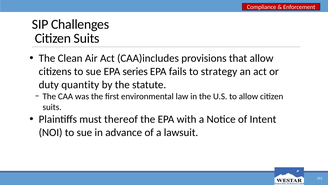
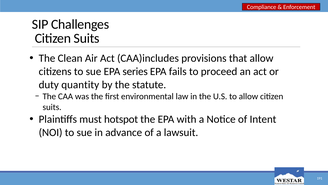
strategy: strategy -> proceed
thereof: thereof -> hotspot
